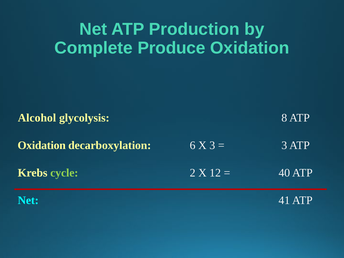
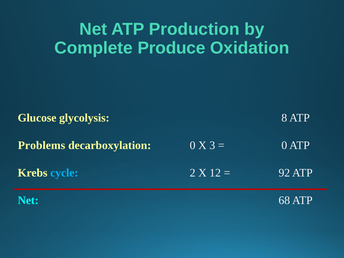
Alcohol: Alcohol -> Glucose
Oxidation at (42, 145): Oxidation -> Problems
decarboxylation 6: 6 -> 0
3 at (284, 145): 3 -> 0
cycle colour: light green -> light blue
40: 40 -> 92
41: 41 -> 68
